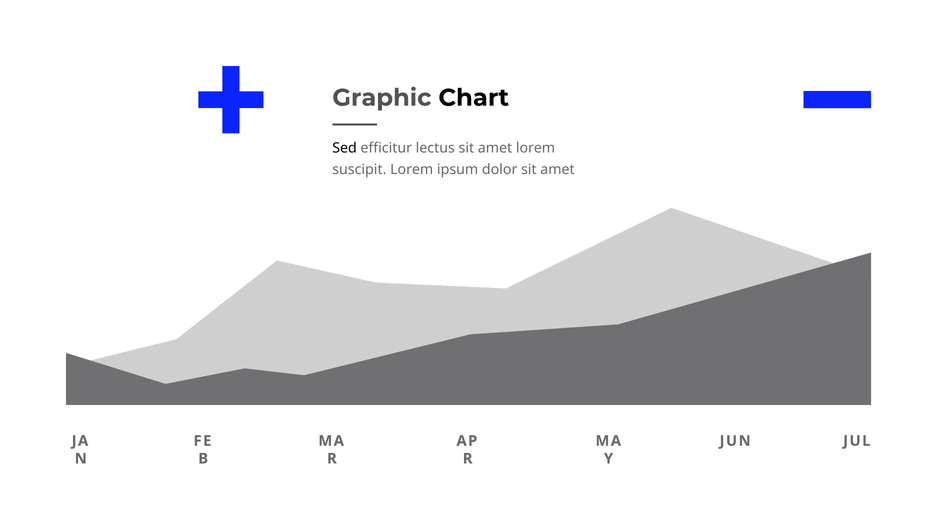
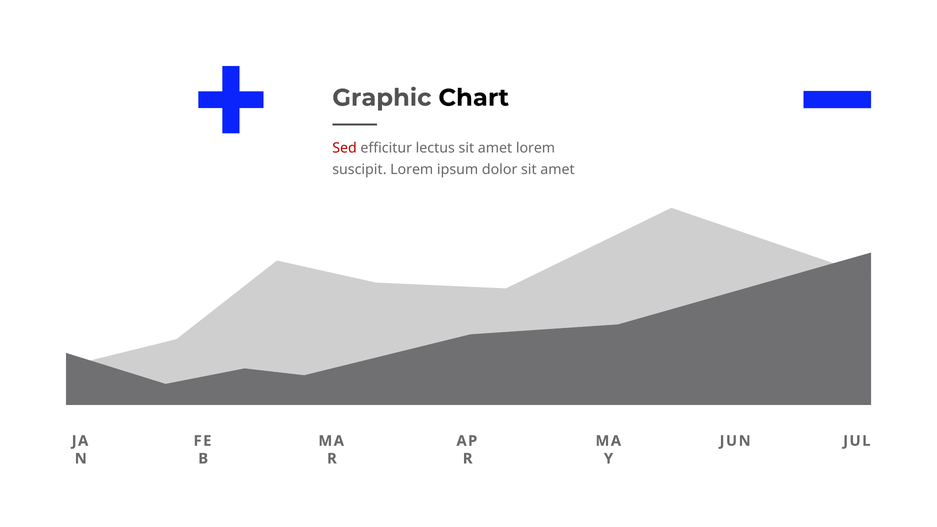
Sed colour: black -> red
